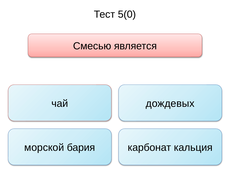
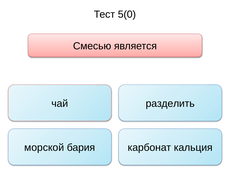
дождевых: дождевых -> разделить
